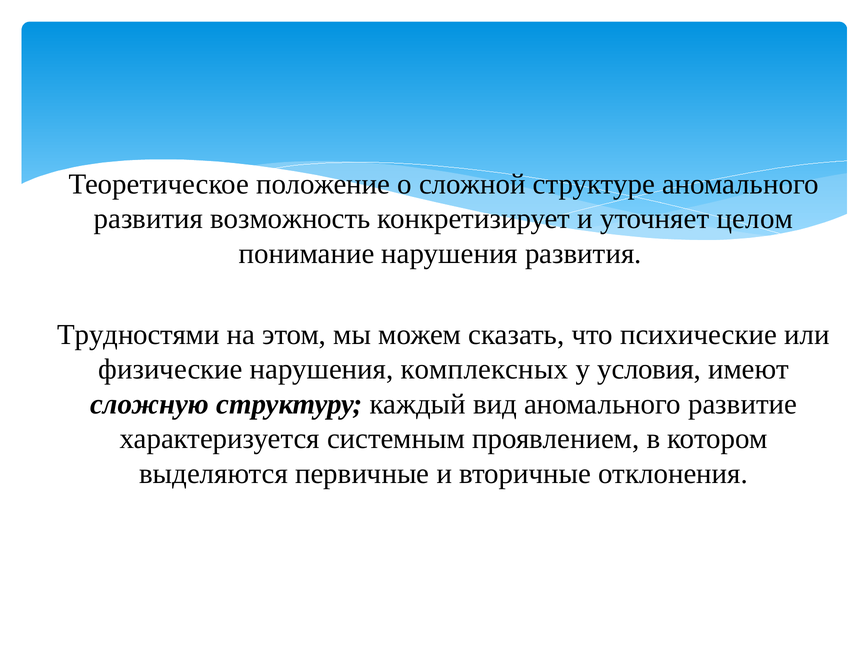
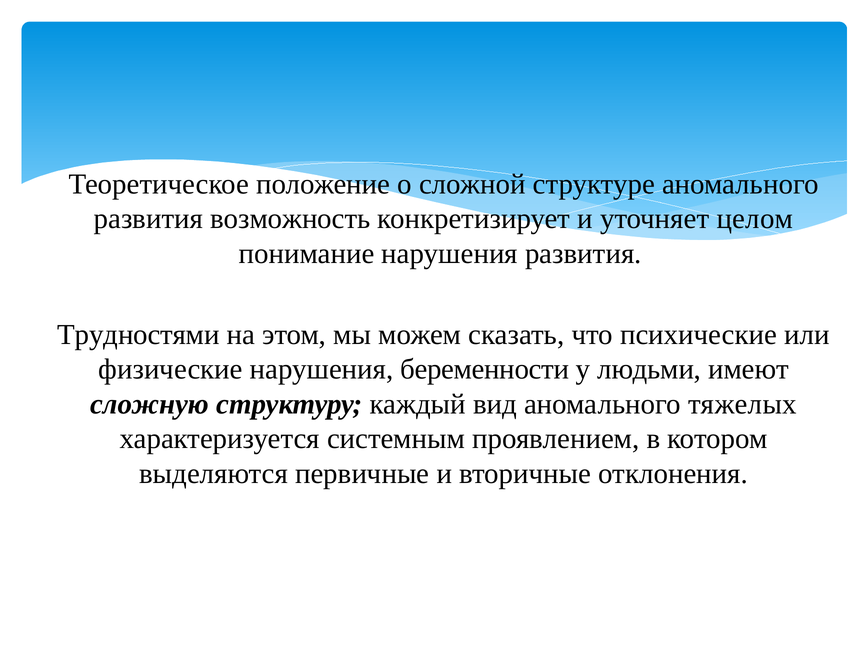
комплексных: комплексных -> беременности
условия: условия -> людьми
развитие: развитие -> тяжелых
